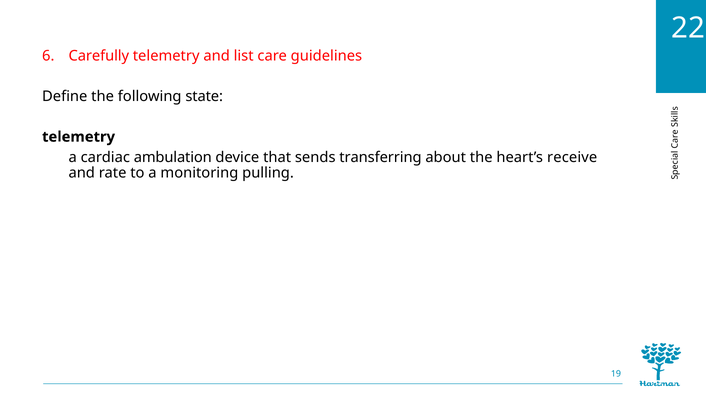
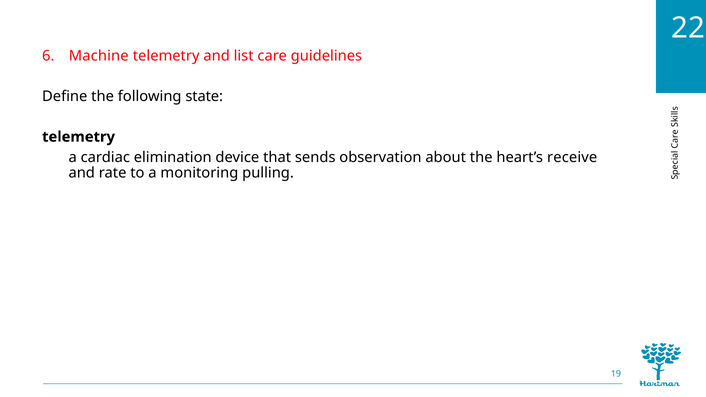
Carefully: Carefully -> Machine
ambulation: ambulation -> elimination
transferring: transferring -> observation
